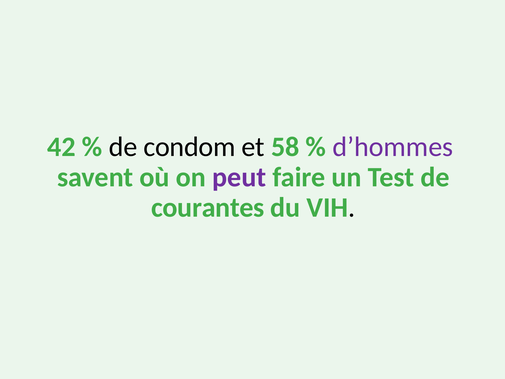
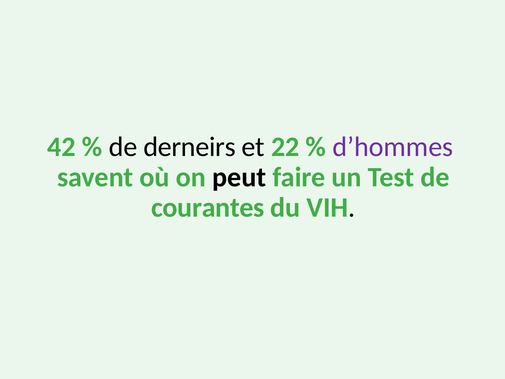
condom: condom -> derneirs
58: 58 -> 22
peut colour: purple -> black
